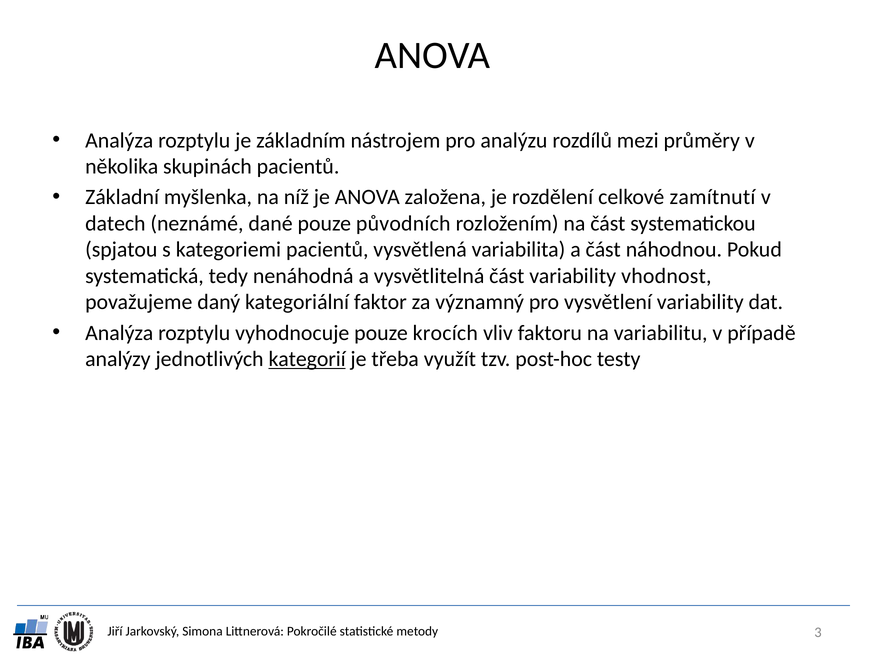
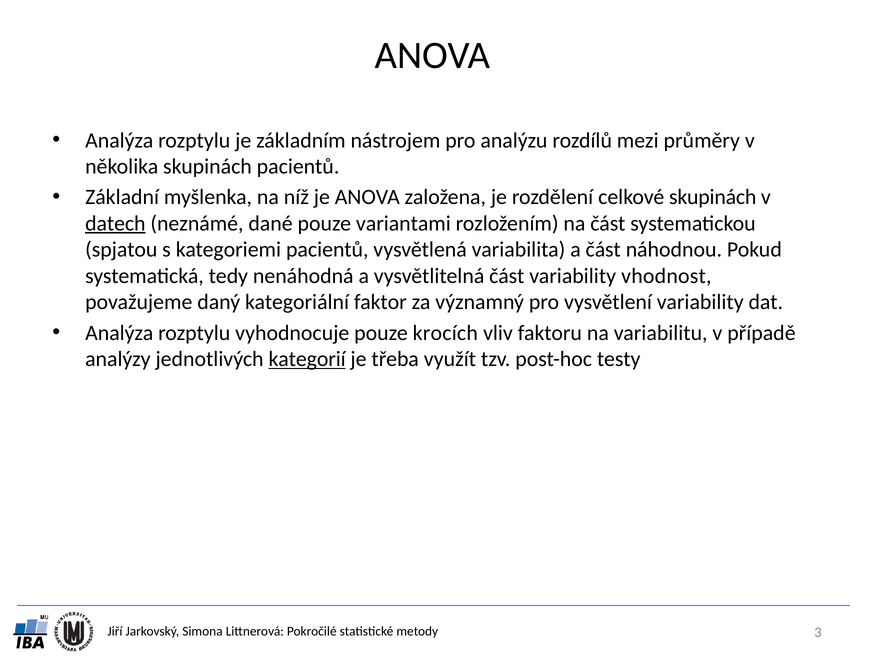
celkové zamítnutí: zamítnutí -> skupinách
datech underline: none -> present
původních: původních -> variantami
